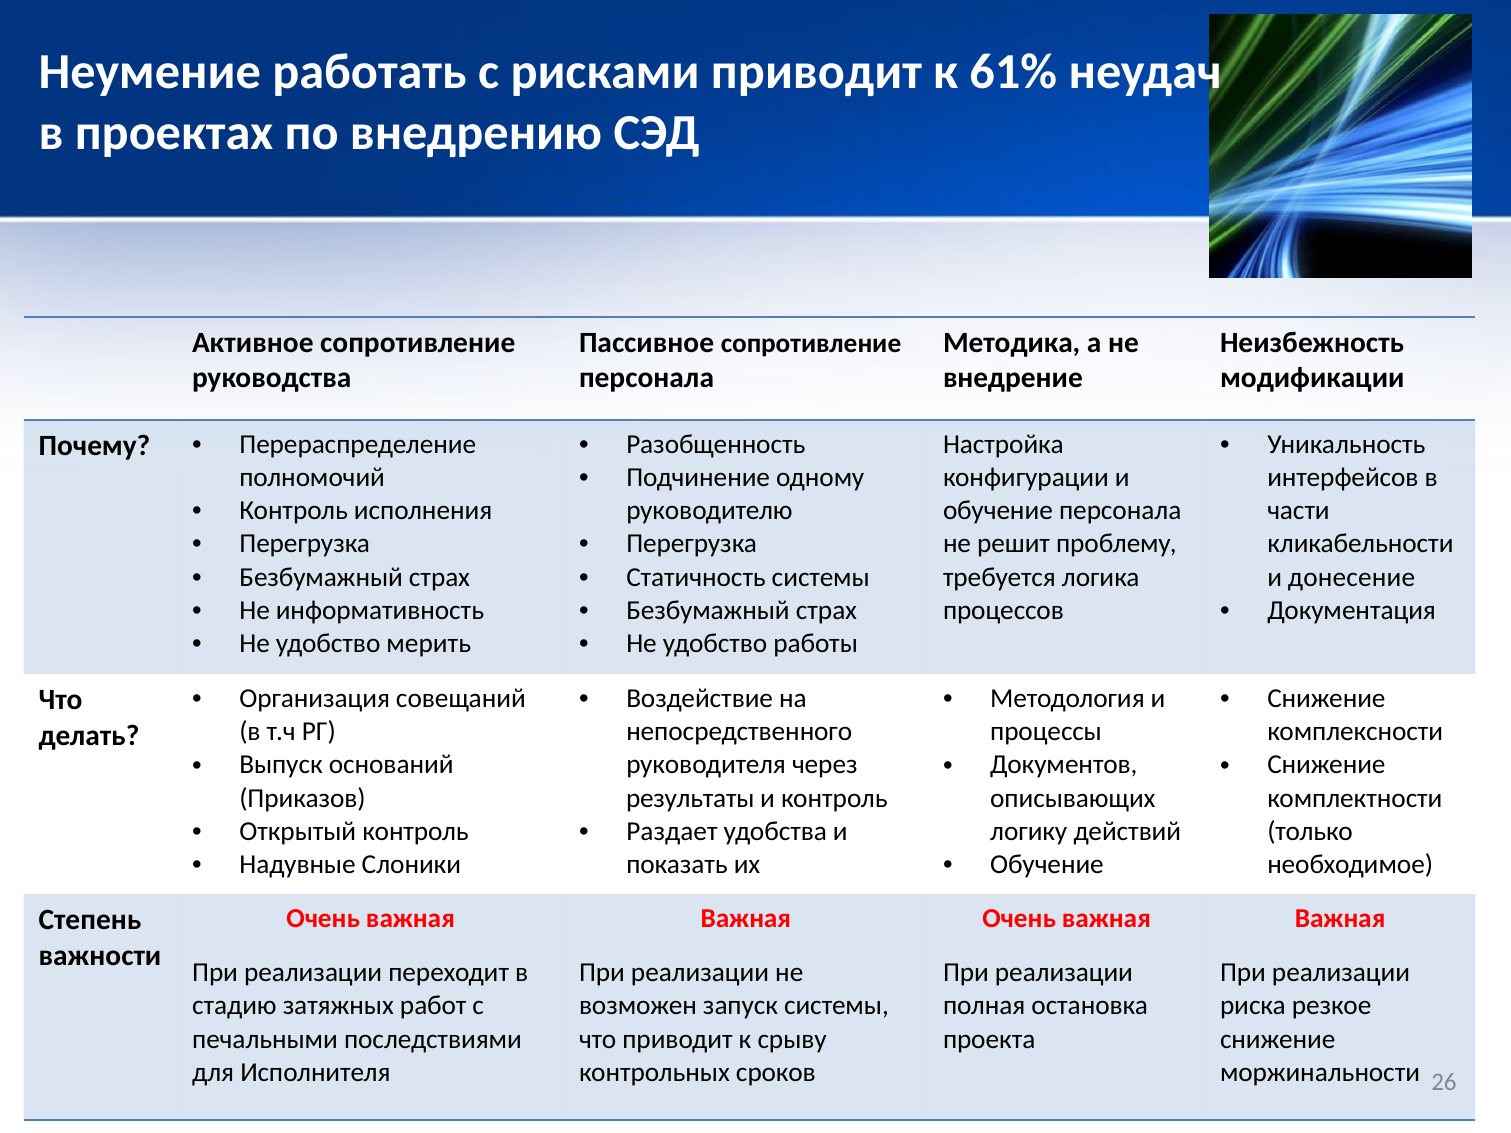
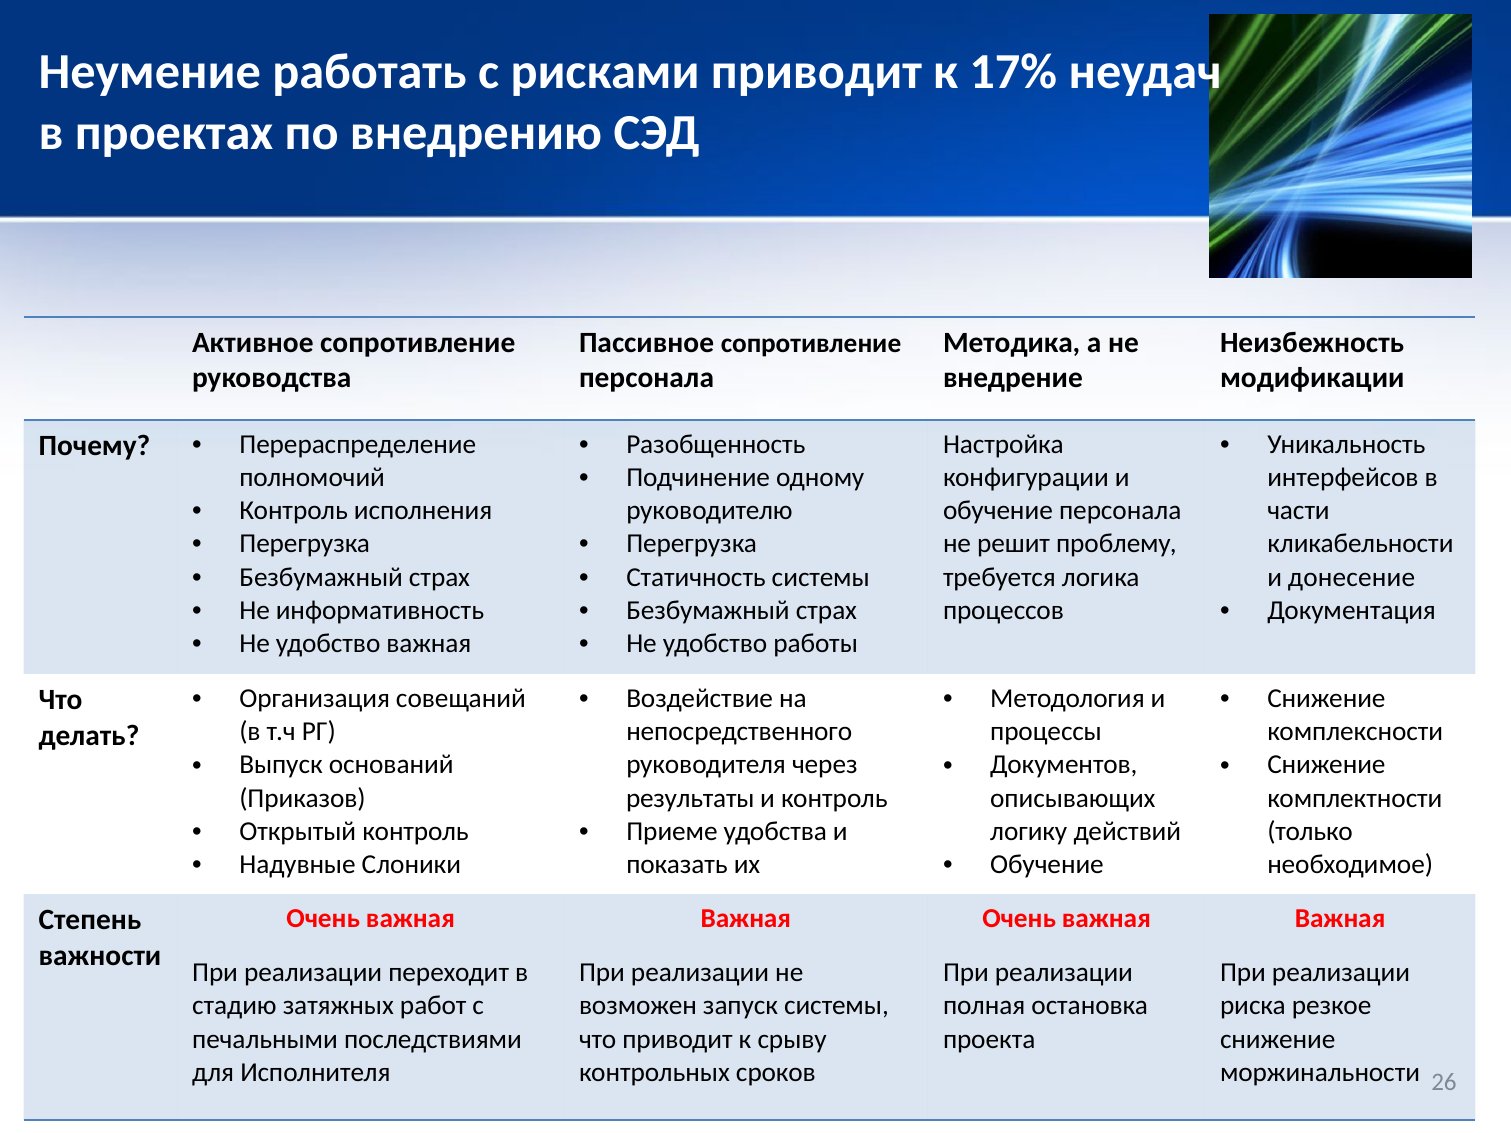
61%: 61% -> 17%
удобство мерить: мерить -> важная
Раздает: Раздает -> Приеме
